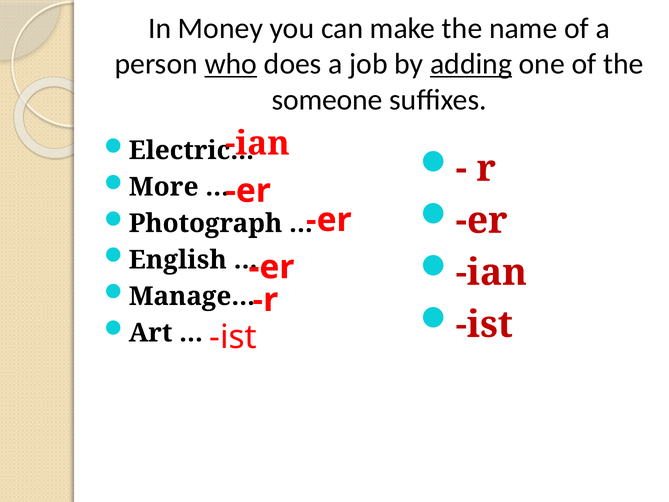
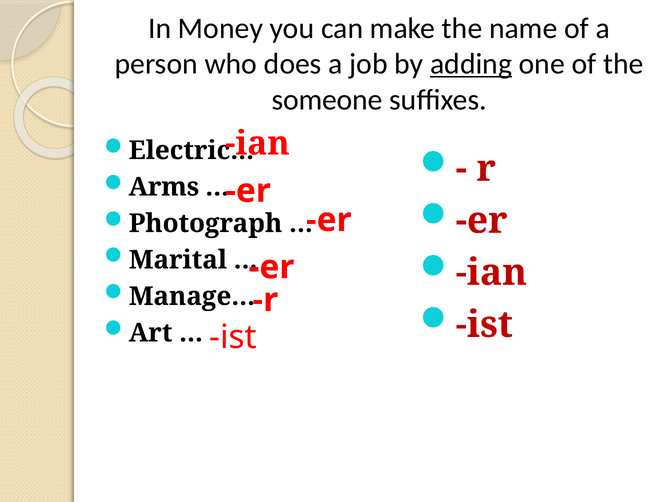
who underline: present -> none
More: More -> Arms
English: English -> Marital
